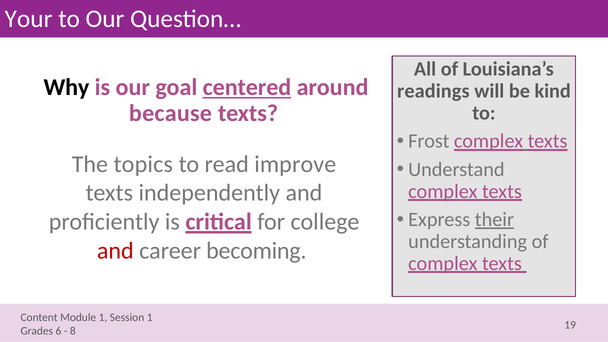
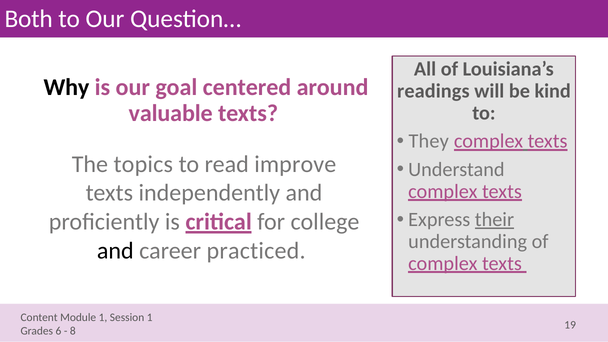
Your: Your -> Both
centered underline: present -> none
because: because -> valuable
Frost: Frost -> They
and at (115, 251) colour: red -> black
becoming: becoming -> practiced
